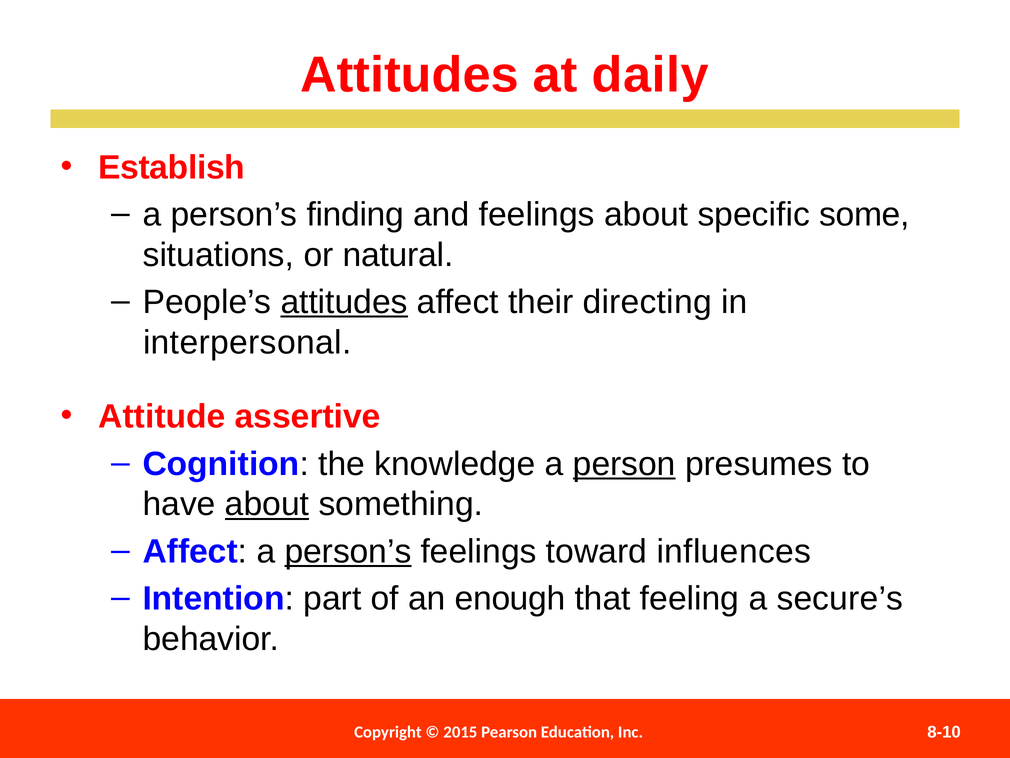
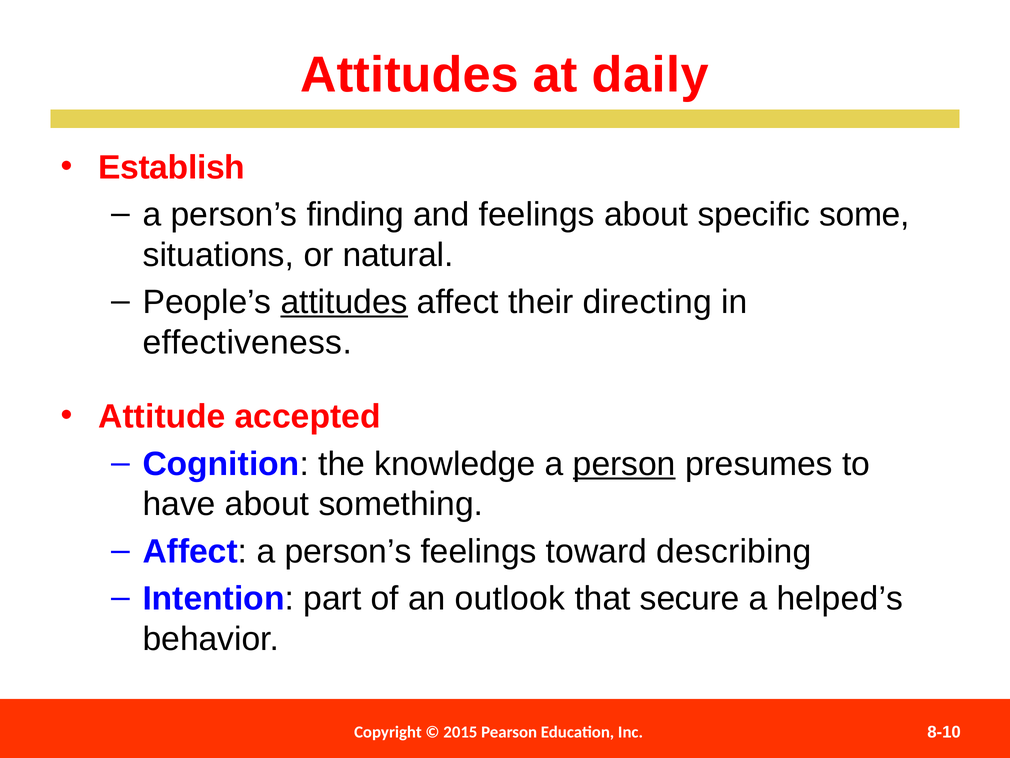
interpersonal: interpersonal -> effectiveness
assertive: assertive -> accepted
about at (267, 504) underline: present -> none
person’s at (348, 551) underline: present -> none
influences: influences -> describing
enough: enough -> outlook
feeling: feeling -> secure
secure’s: secure’s -> helped’s
